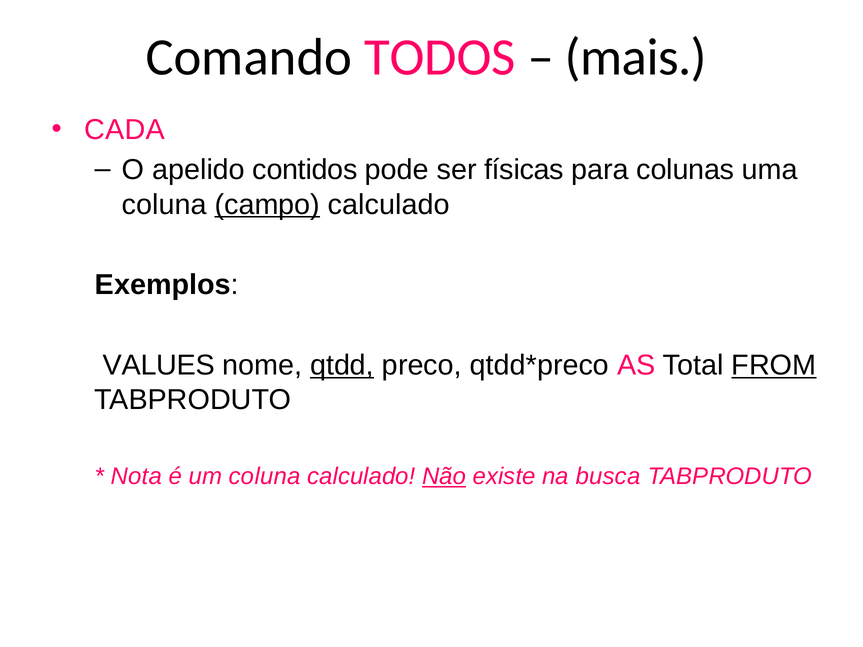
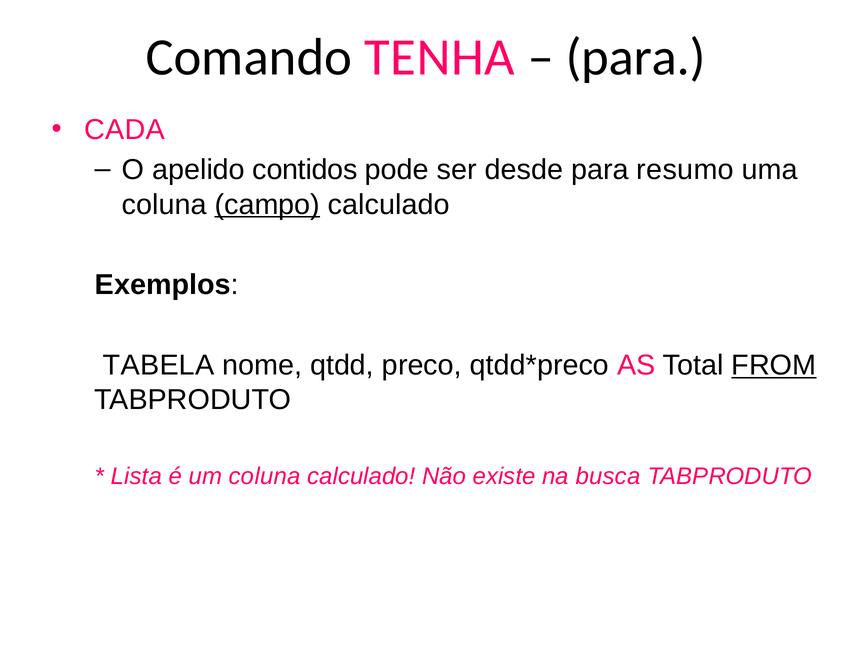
TODOS: TODOS -> TENHA
mais at (636, 58): mais -> para
físicas: físicas -> desde
colunas: colunas -> resumo
VALUES: VALUES -> TABELA
qtdd underline: present -> none
Nota: Nota -> Lista
Não underline: present -> none
